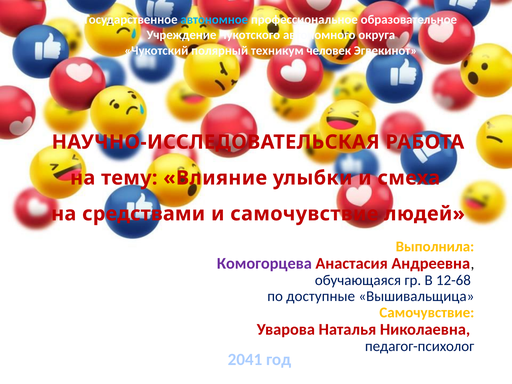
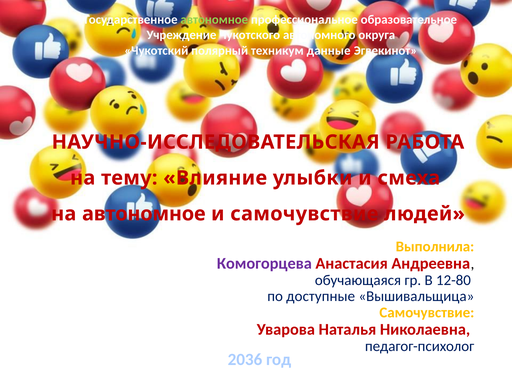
автономное at (214, 20) colour: light blue -> light green
человек: человек -> данные
на средствами: средствами -> автономное
12-68: 12-68 -> 12-80
2041: 2041 -> 2036
